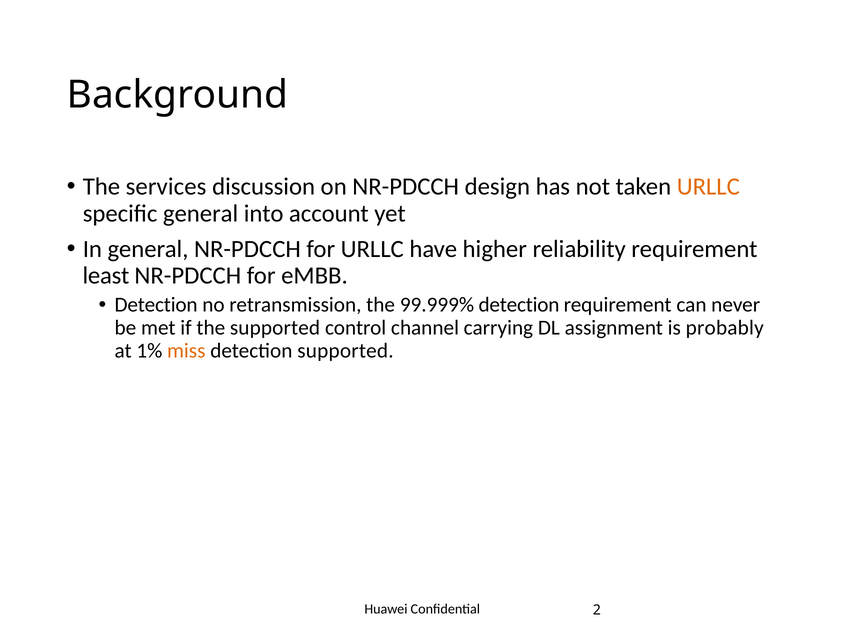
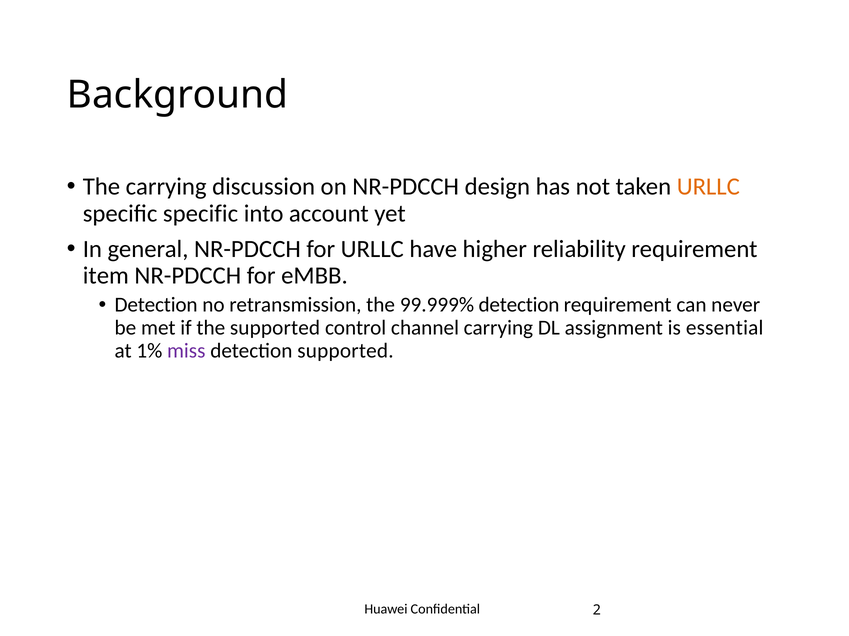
The services: services -> carrying
specific general: general -> specific
least: least -> item
probably: probably -> essential
miss colour: orange -> purple
